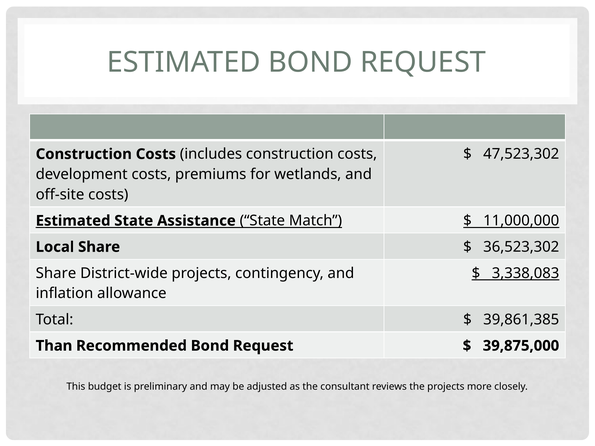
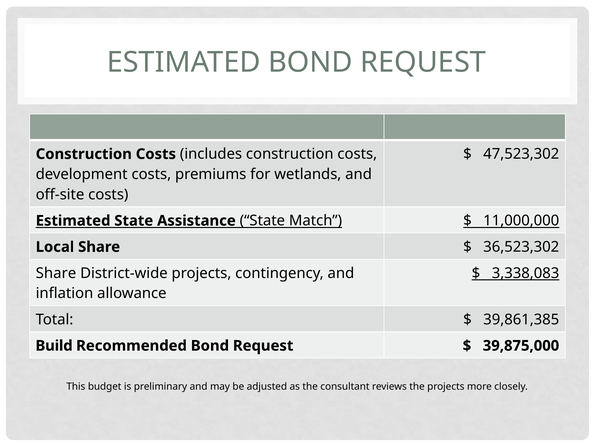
Than: Than -> Build
